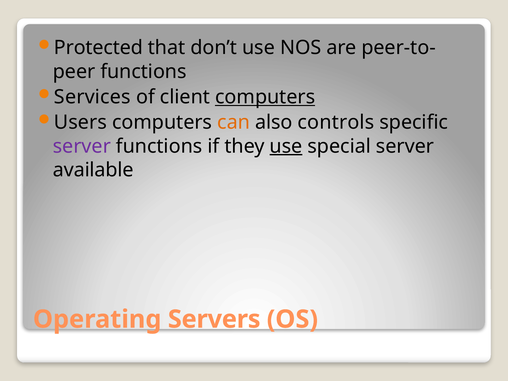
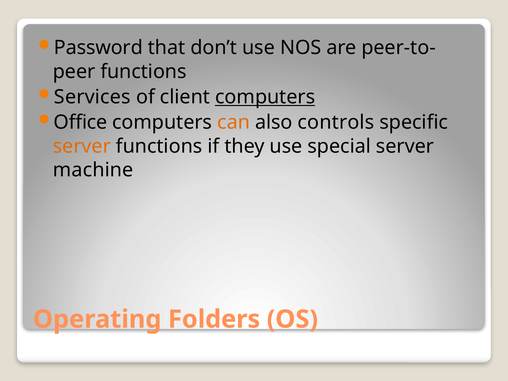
Protected: Protected -> Password
Users: Users -> Office
server at (82, 146) colour: purple -> orange
use at (286, 146) underline: present -> none
available: available -> machine
Servers: Servers -> Folders
